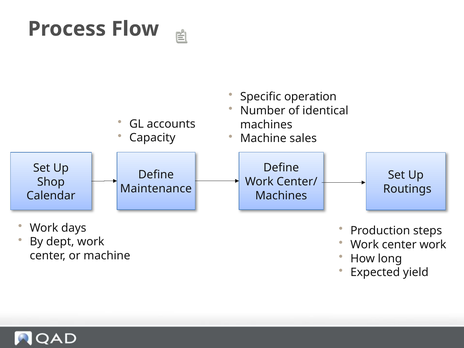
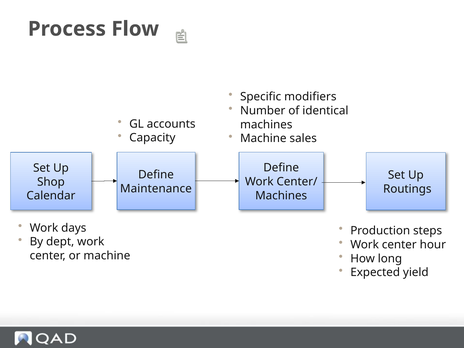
operation: operation -> modifiers
center work: work -> hour
